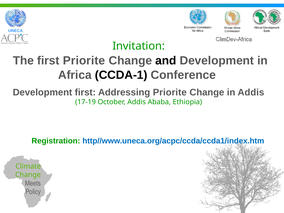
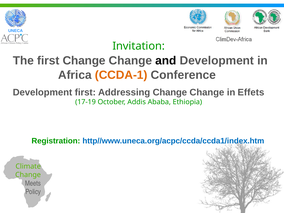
first Priorite: Priorite -> Change
CCDA-1 colour: black -> orange
Addressing Priorite: Priorite -> Change
in Addis: Addis -> Effets
